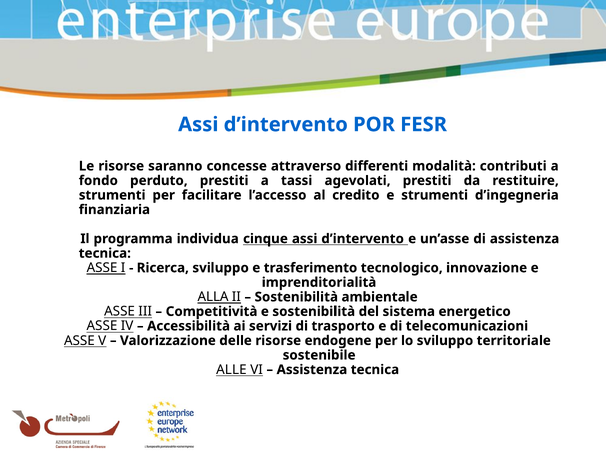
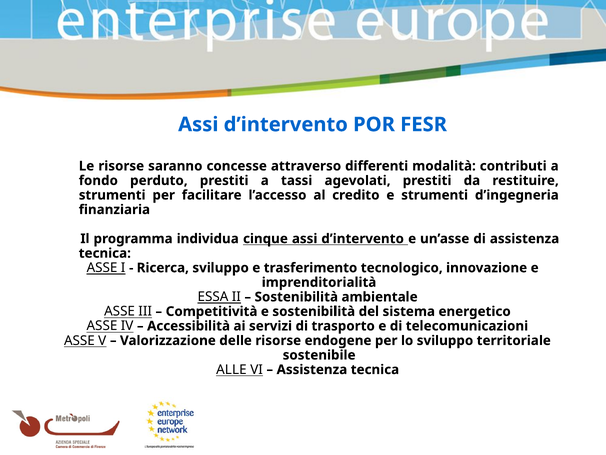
ALLA: ALLA -> ESSA
